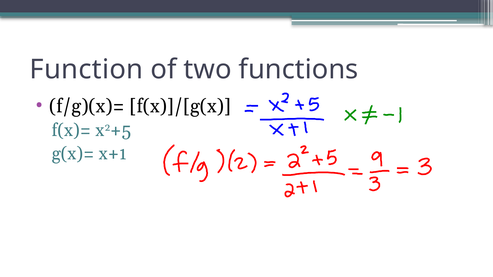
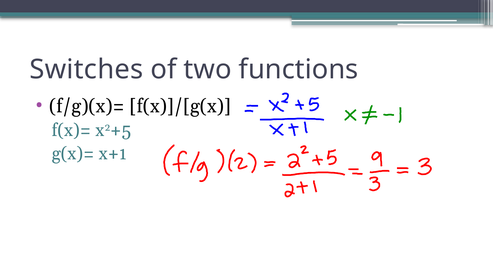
Function: Function -> Switches
